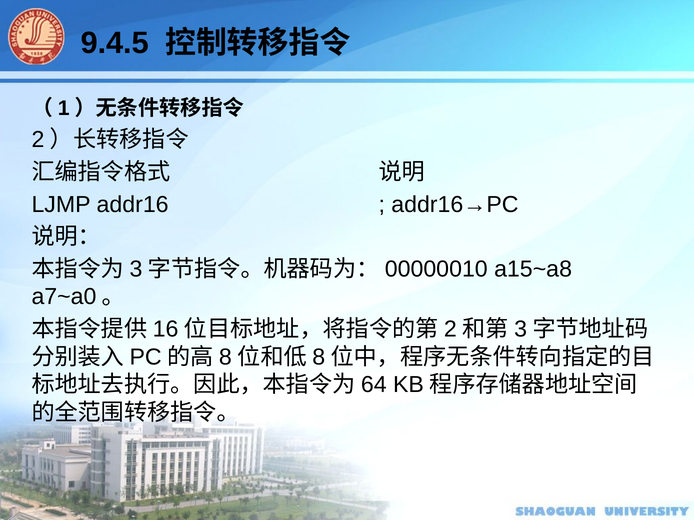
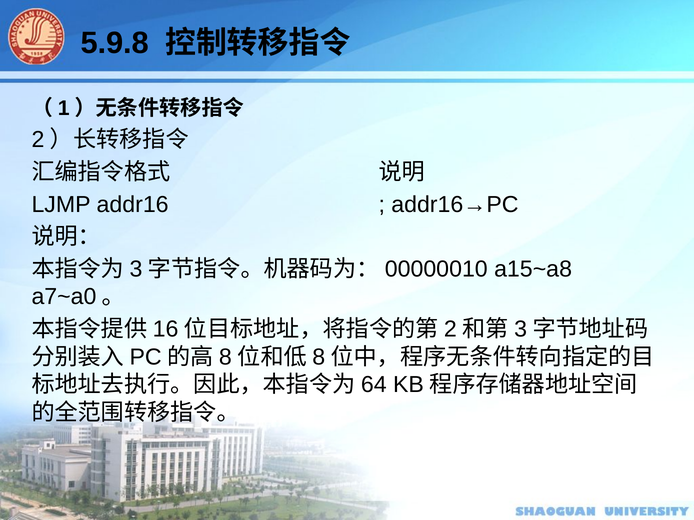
9.4.5: 9.4.5 -> 5.9.8
